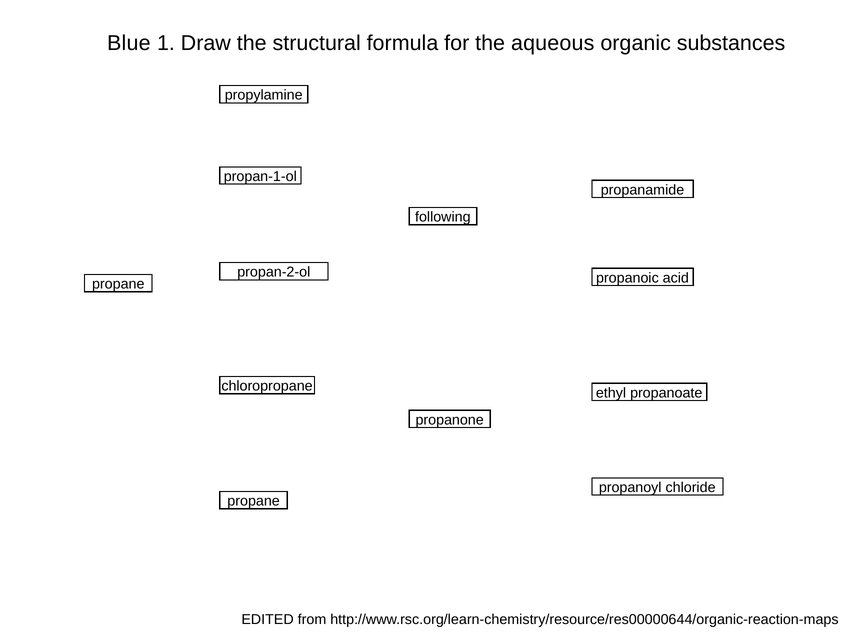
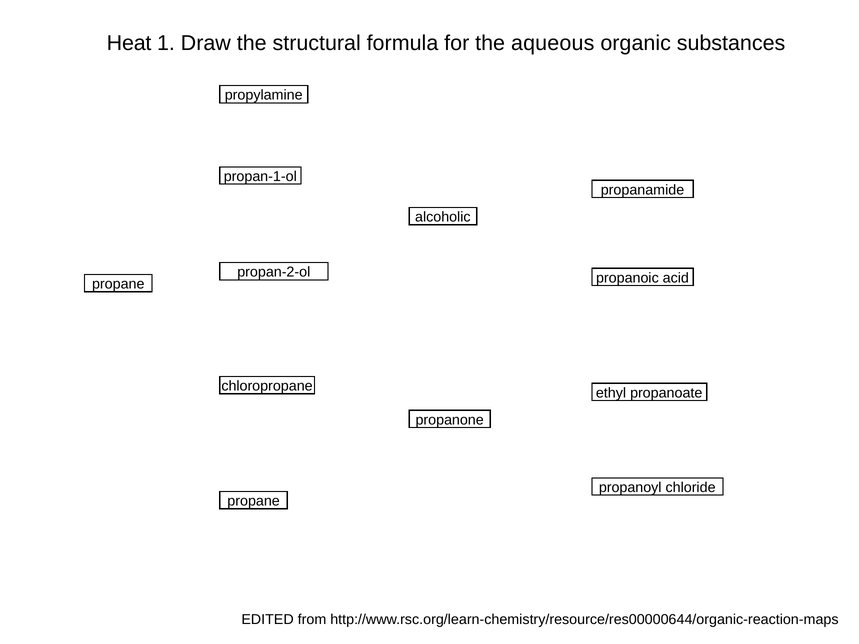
Blue: Blue -> Heat
following: following -> alcoholic
